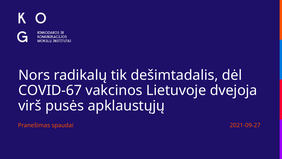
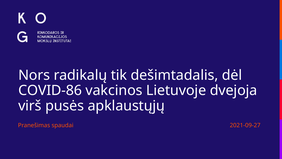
COVID-67: COVID-67 -> COVID-86
